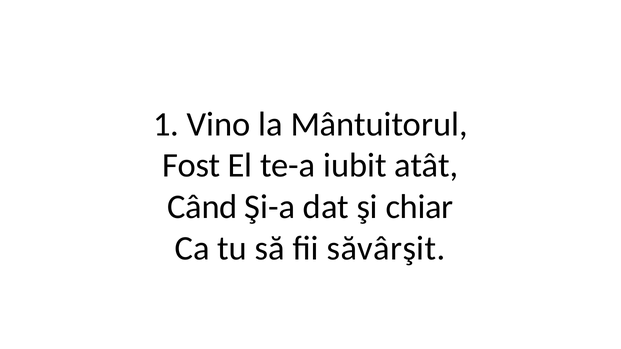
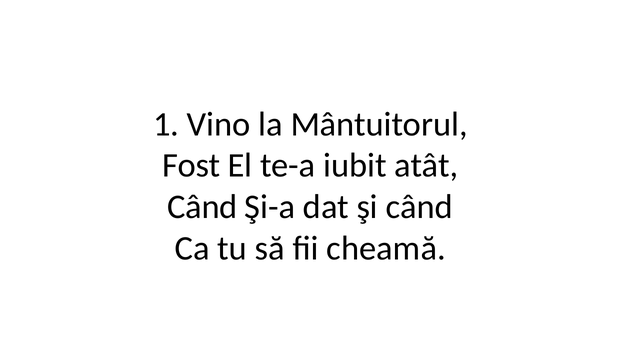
şi chiar: chiar -> când
săvârşit: săvârşit -> cheamă
